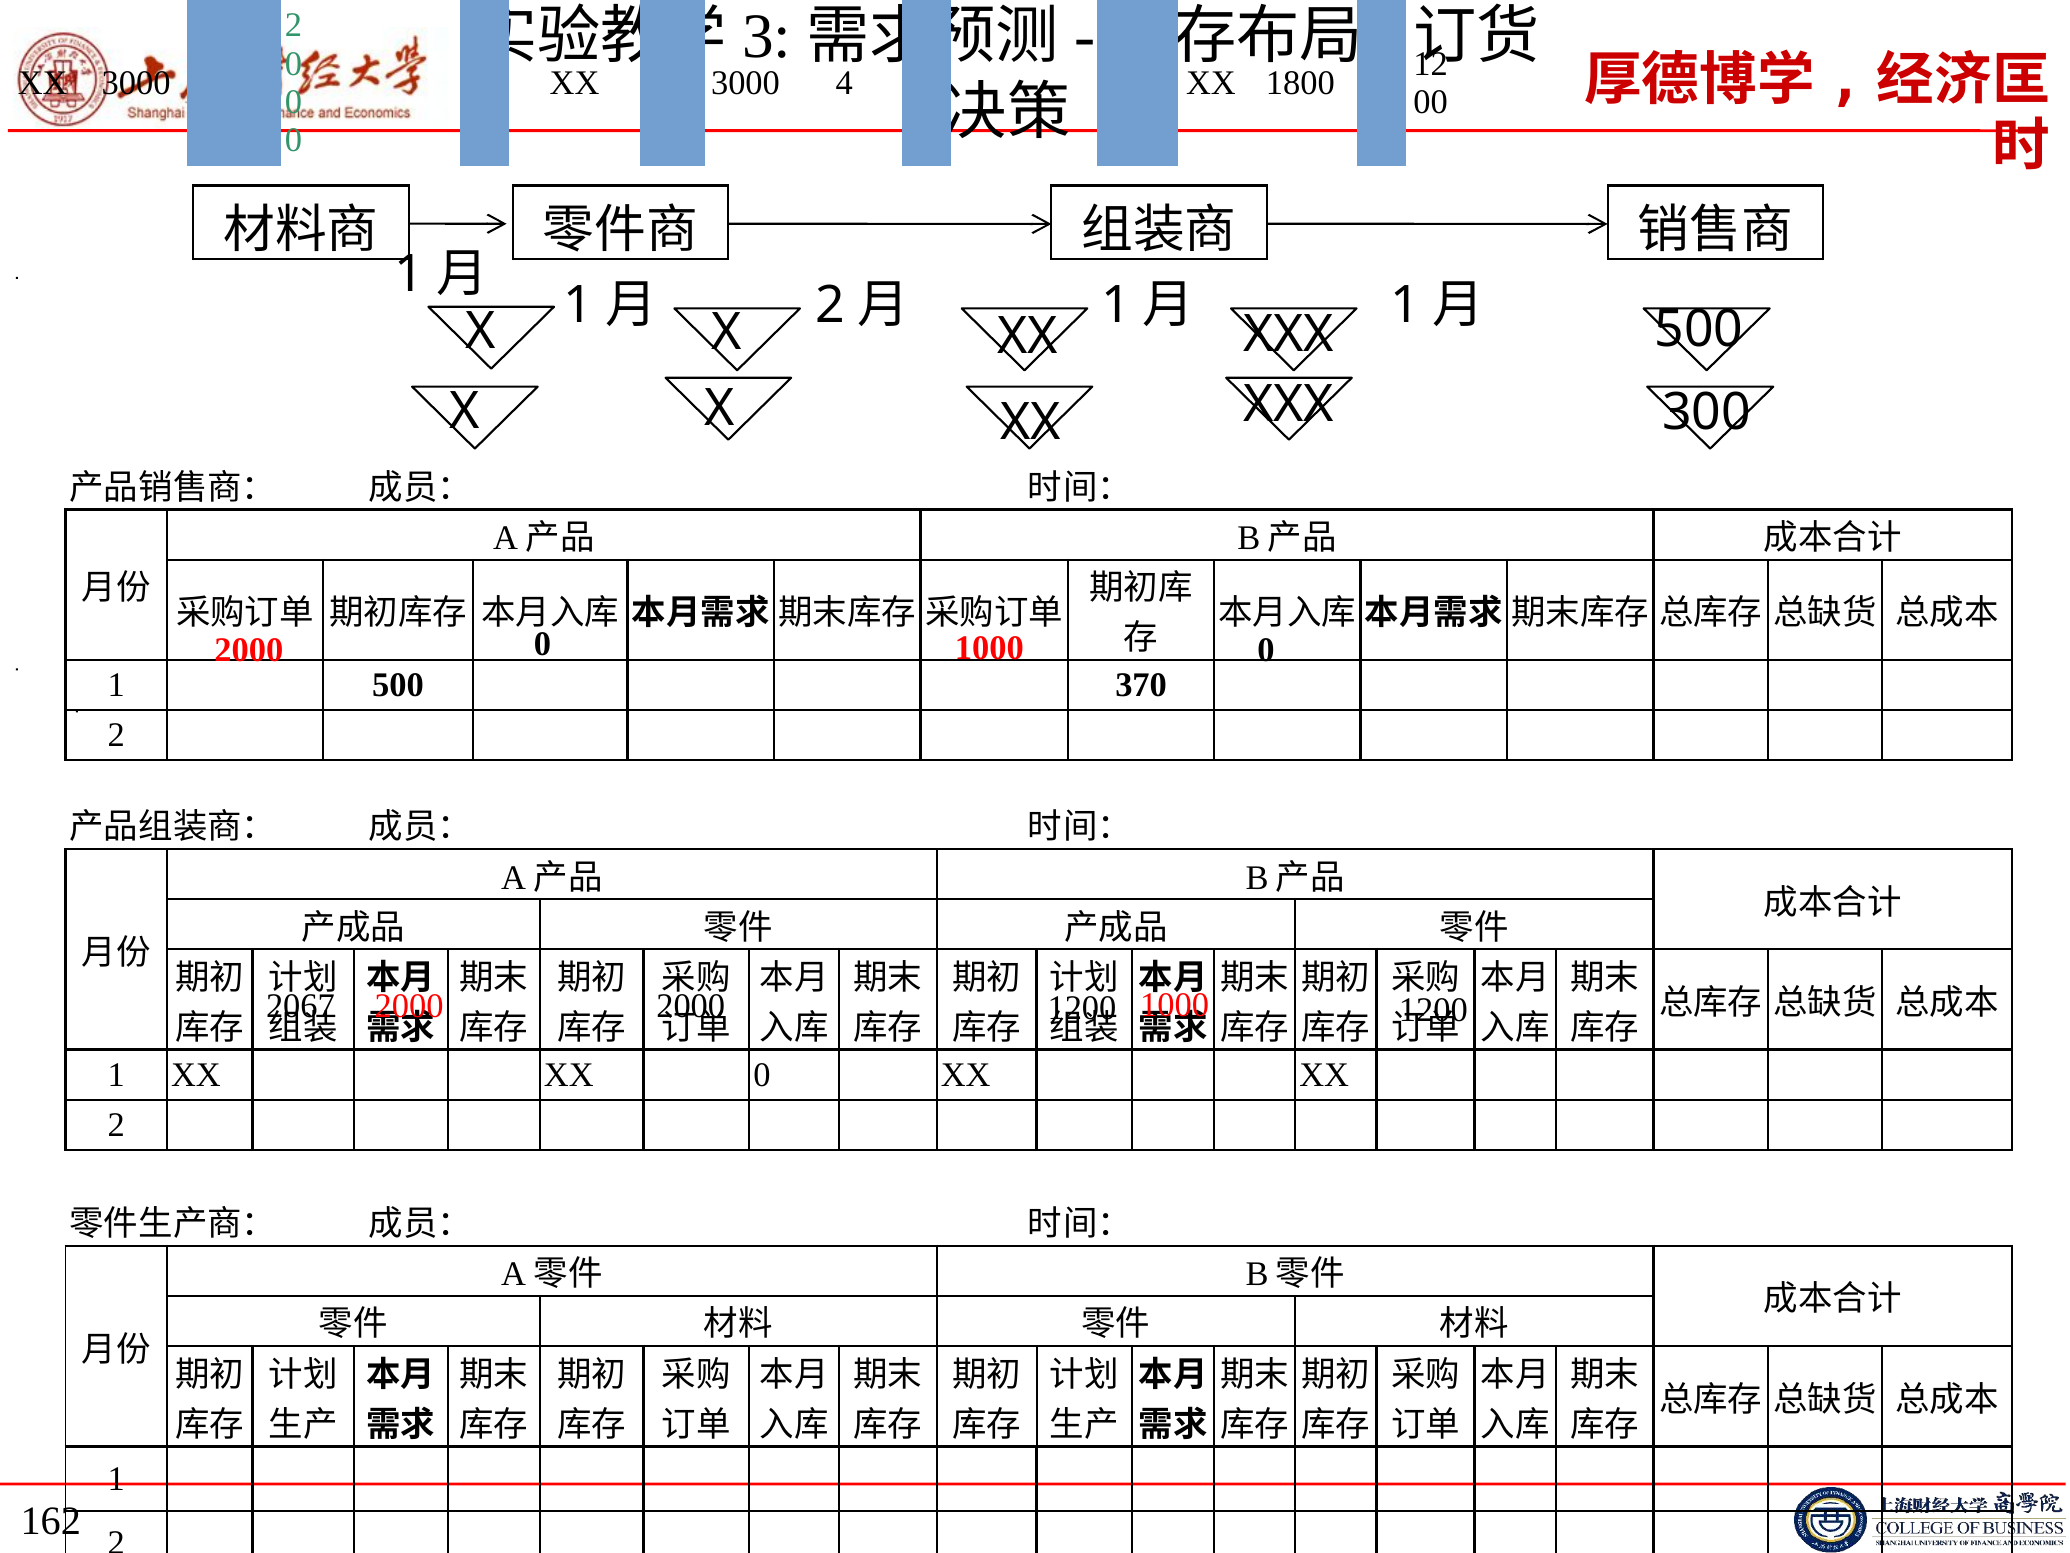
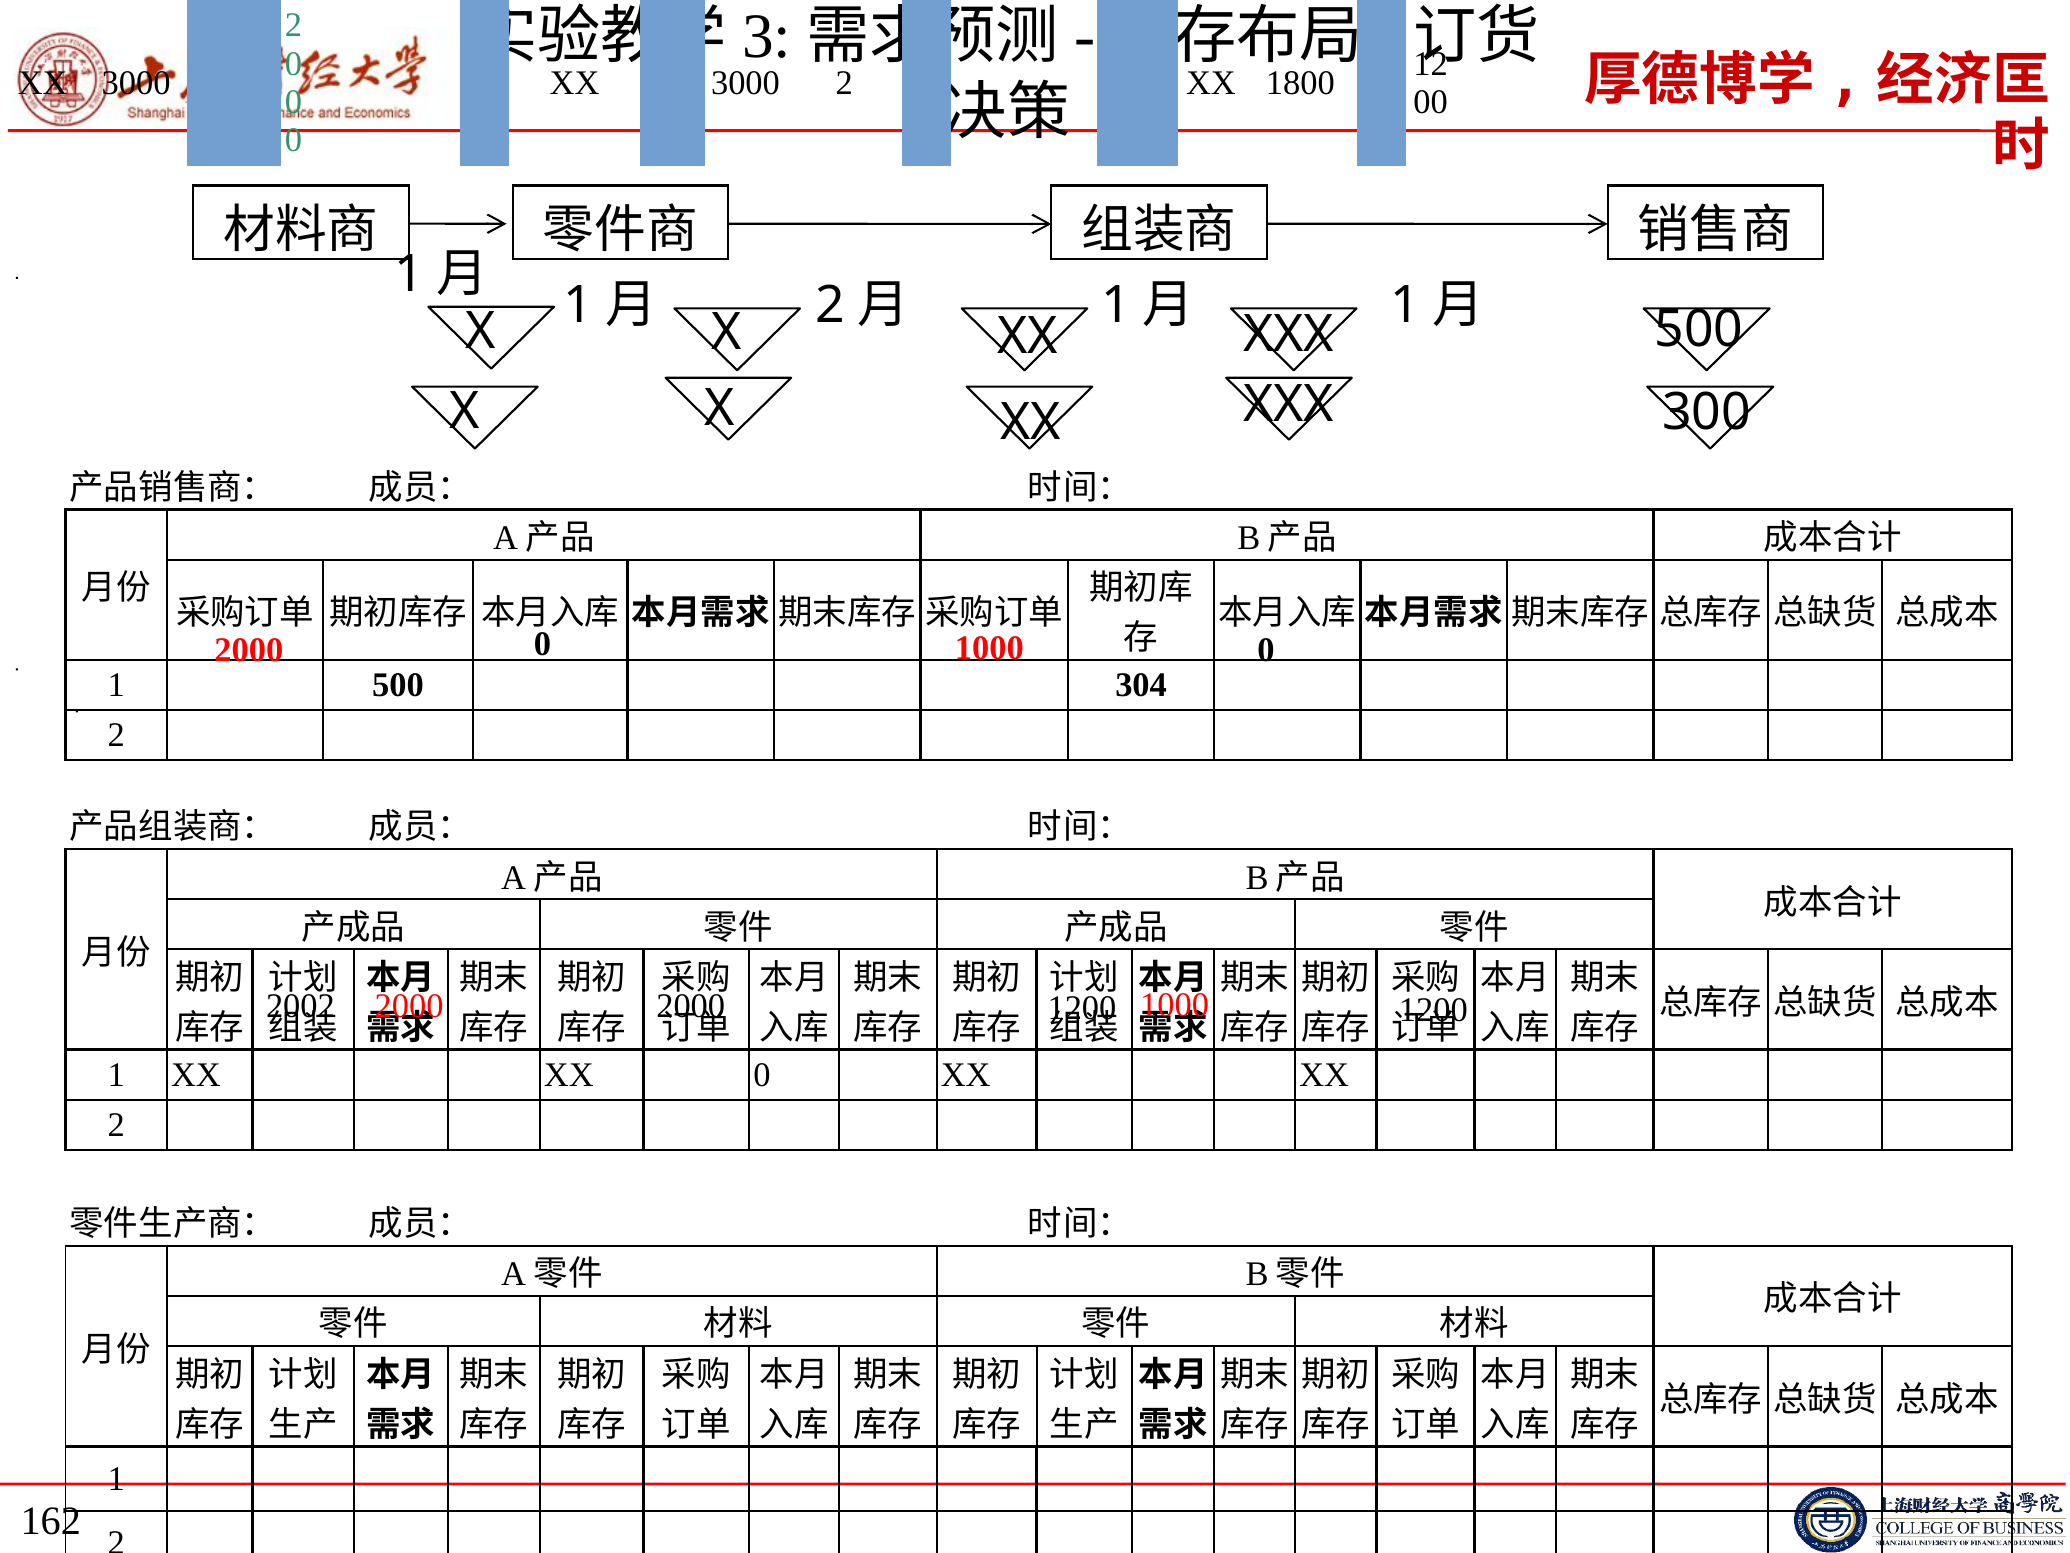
4 at (844, 83): 4 -> 2
370: 370 -> 304
2067: 2067 -> 2002
